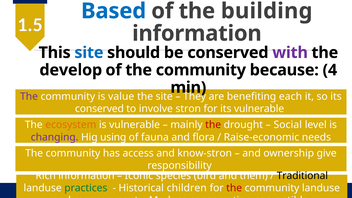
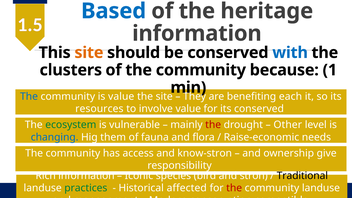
building: building -> heritage
site at (89, 53) colour: blue -> orange
with colour: purple -> blue
develop: develop -> clusters
4: 4 -> 1
The at (29, 96) colour: purple -> blue
conserved at (99, 109): conserved -> resources
involve stron: stron -> value
its vulnerable: vulnerable -> conserved
ecosystem colour: orange -> green
Social: Social -> Other
changing colour: purple -> blue
using: using -> them
them: them -> stron
children: children -> affected
